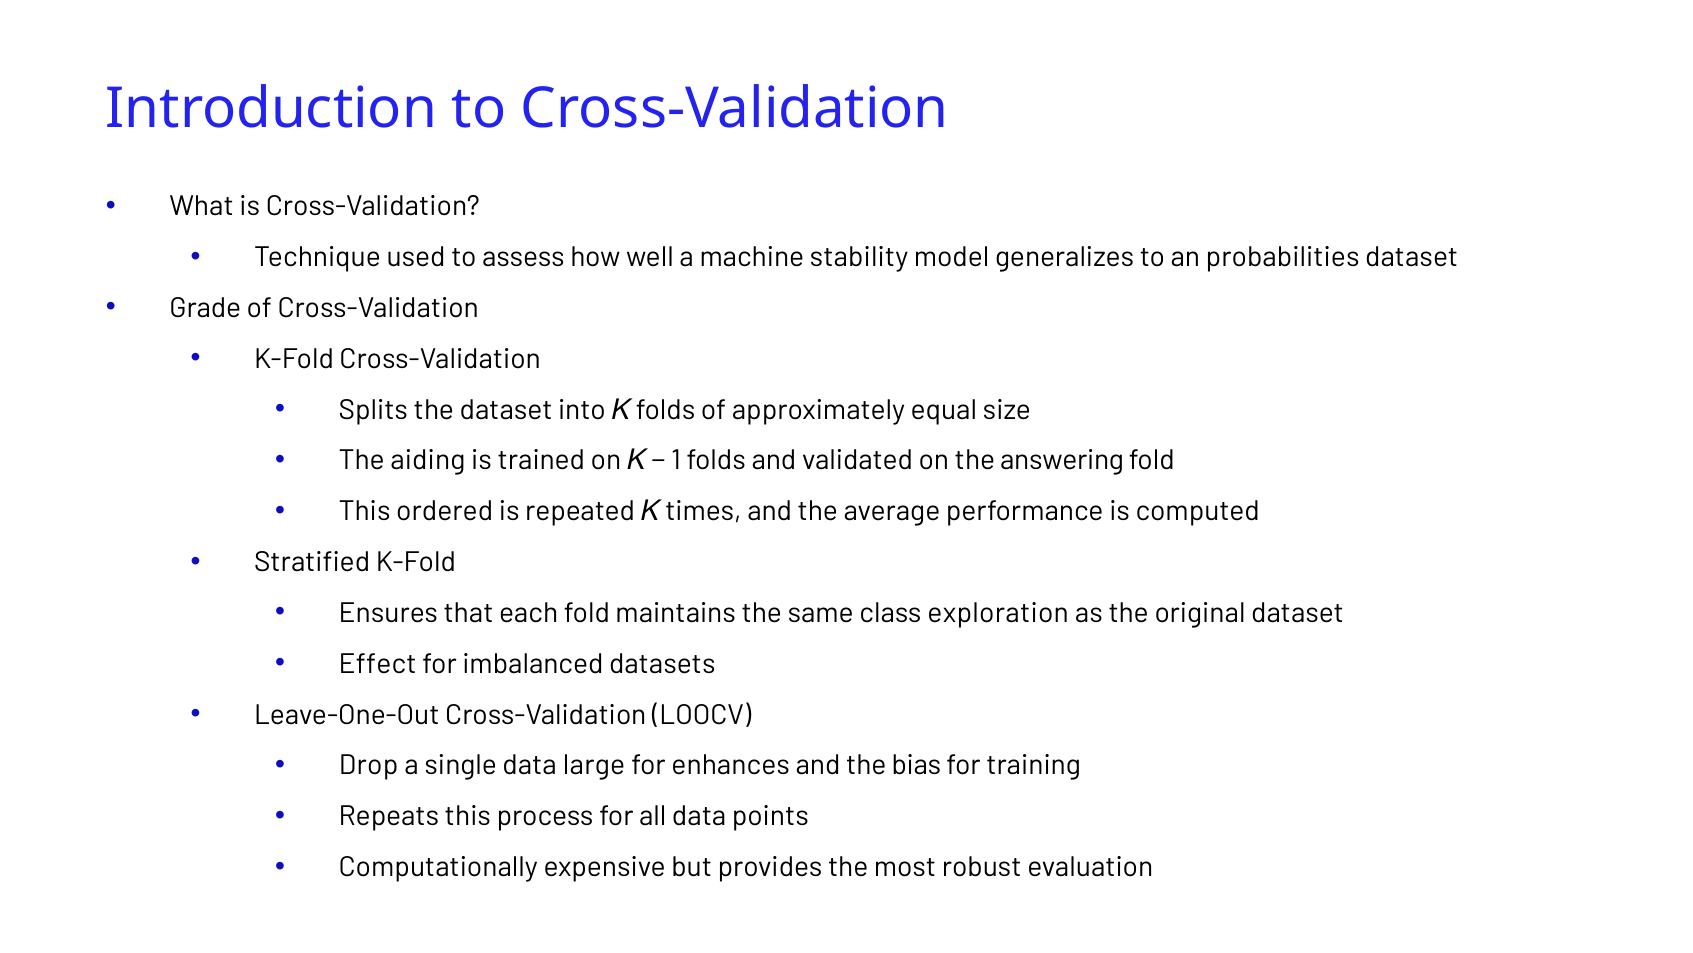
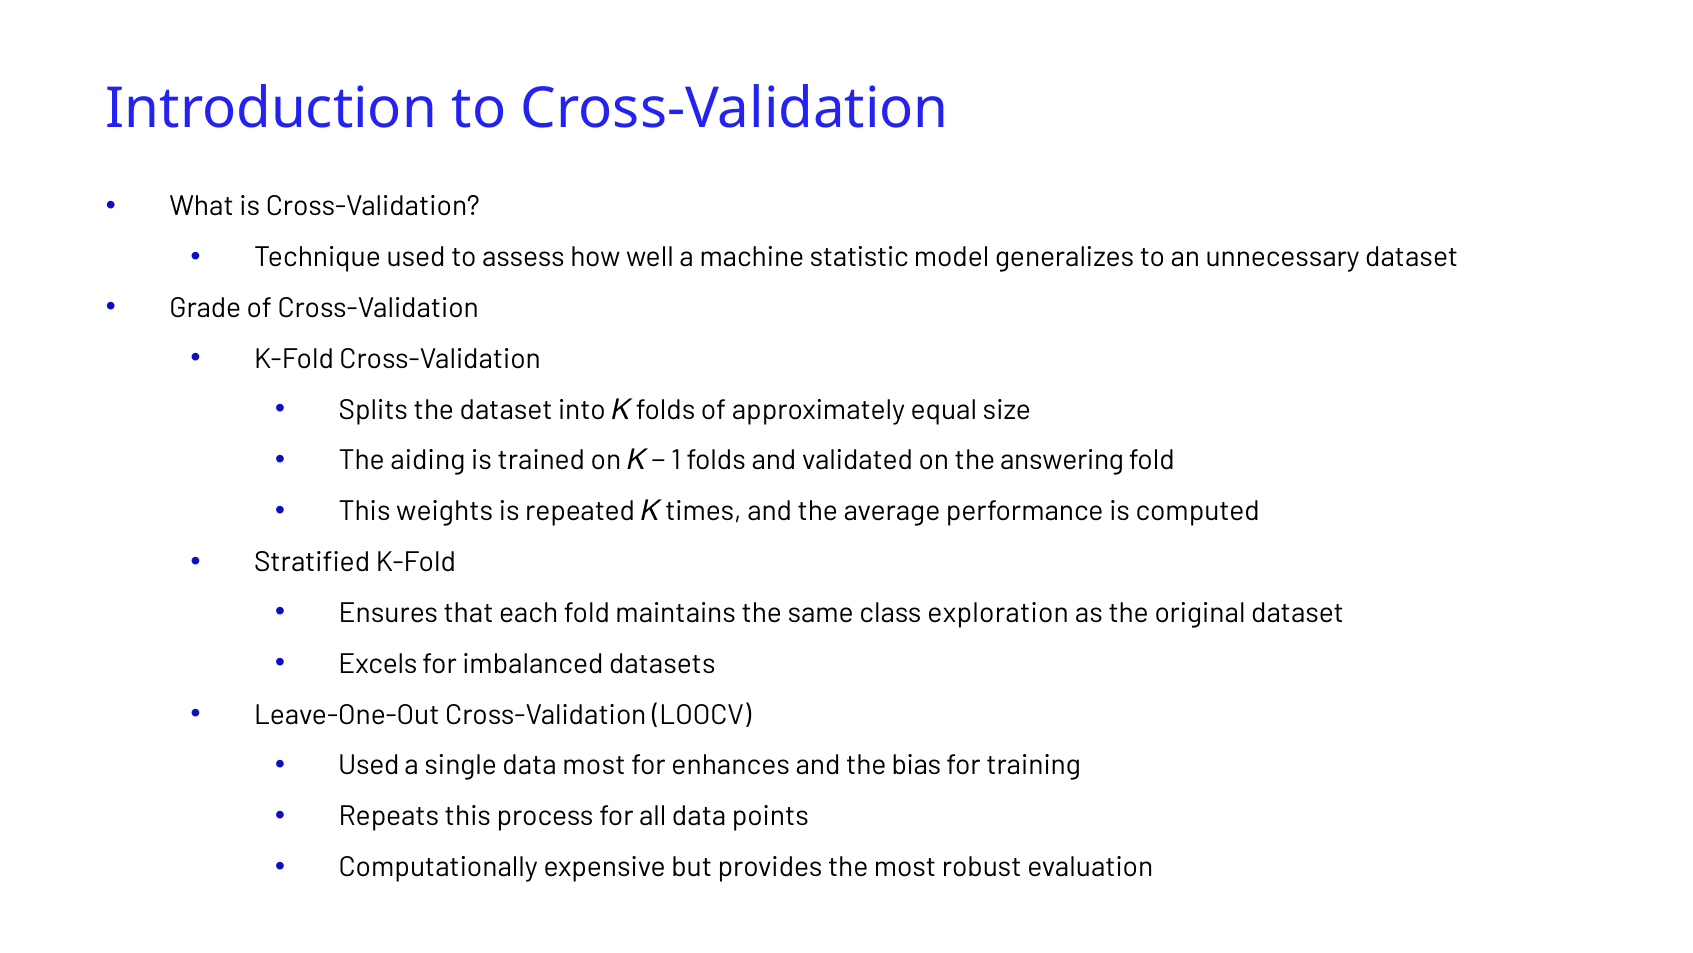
stability: stability -> statistic
probabilities: probabilities -> unnecessary
ordered: ordered -> weights
Effect: Effect -> Excels
Drop at (369, 765): Drop -> Used
data large: large -> most
